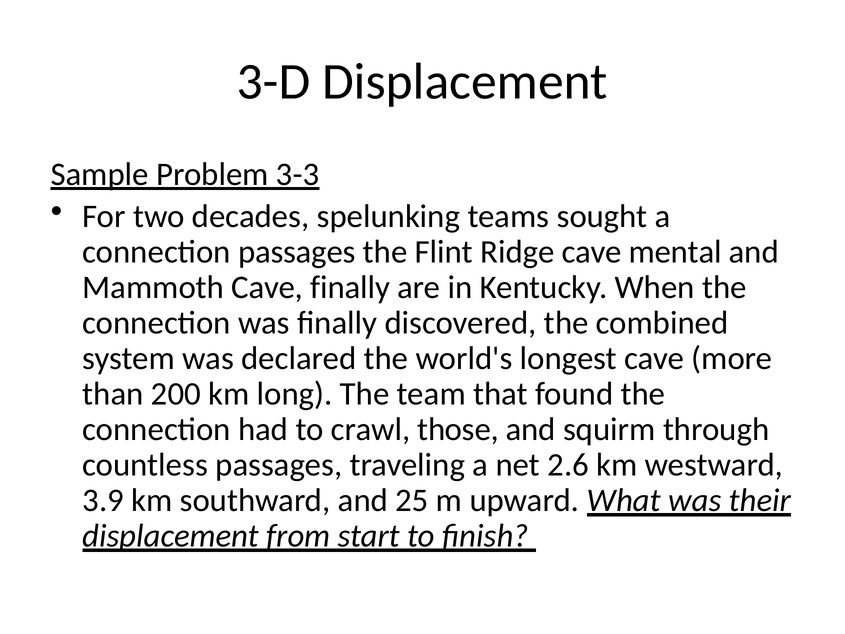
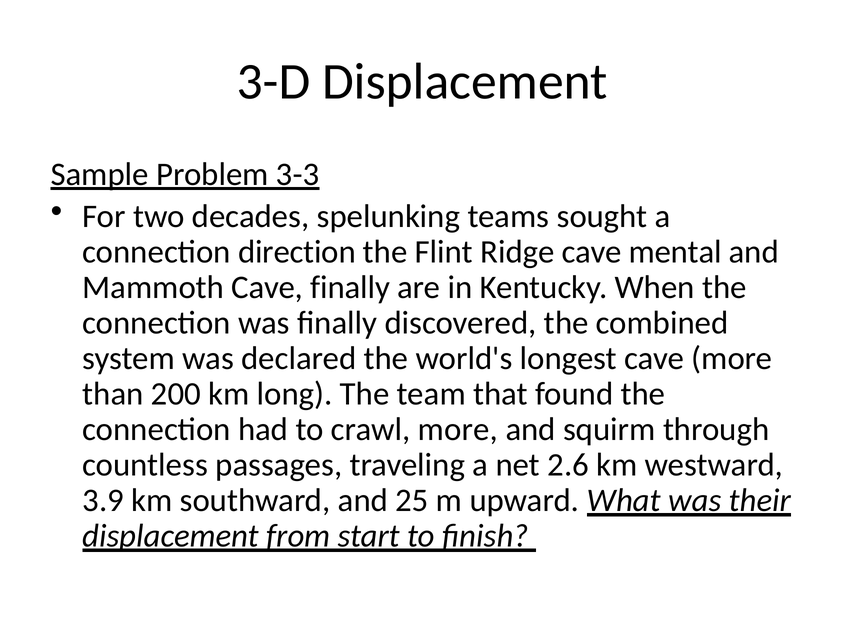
connection passages: passages -> direction
crawl those: those -> more
